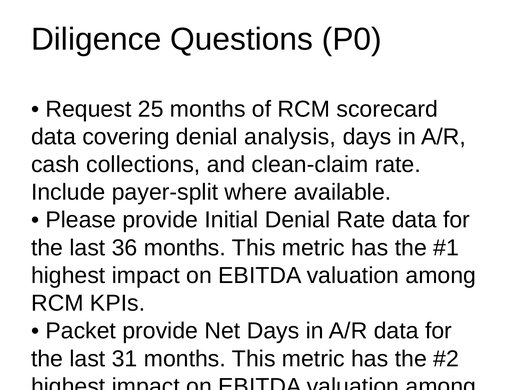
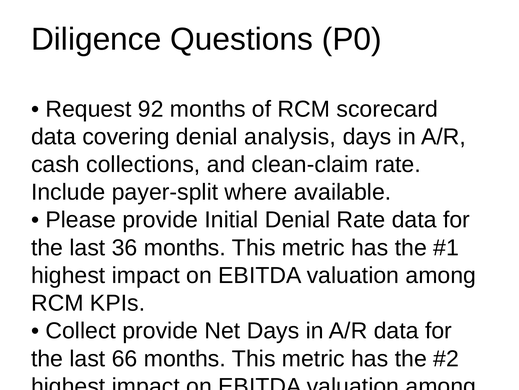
25: 25 -> 92
Packet at (81, 330): Packet -> Collect
31: 31 -> 66
